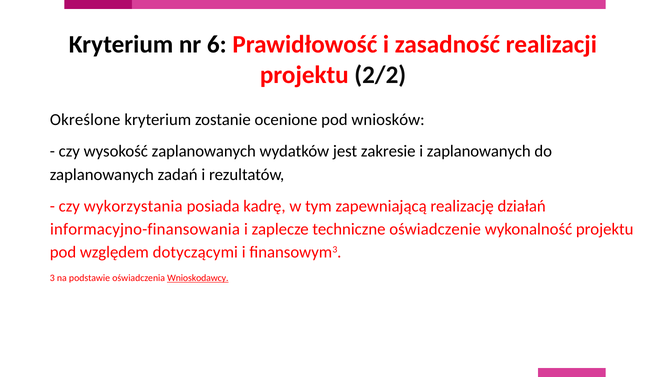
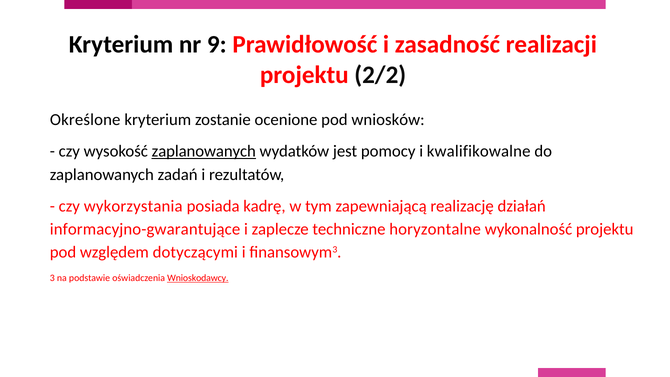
6: 6 -> 9
zaplanowanych at (204, 151) underline: none -> present
zakresie: zakresie -> pomocy
i zaplanowanych: zaplanowanych -> kwalifikowalne
informacyjno-finansowania: informacyjno-finansowania -> informacyjno-gwarantujące
oświadczenie: oświadczenie -> horyzontalne
